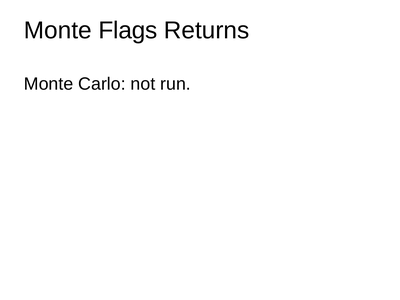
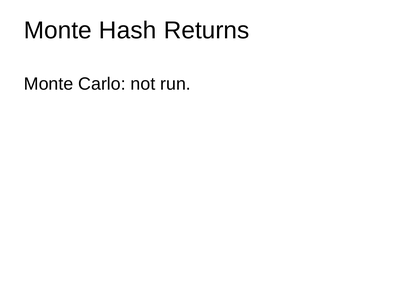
Flags: Flags -> Hash
